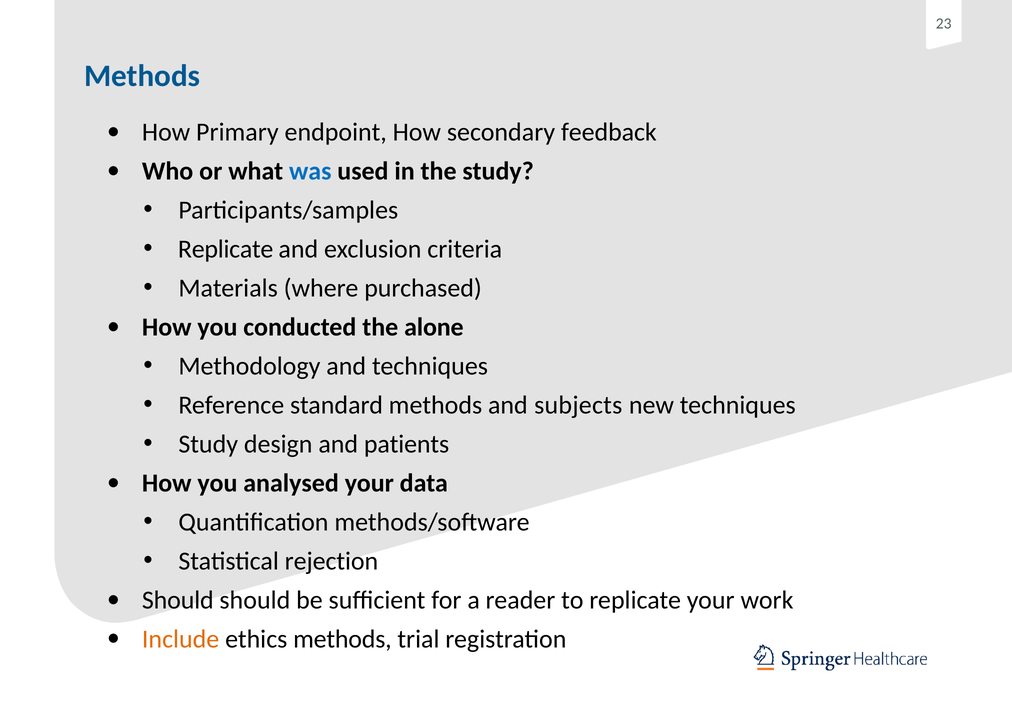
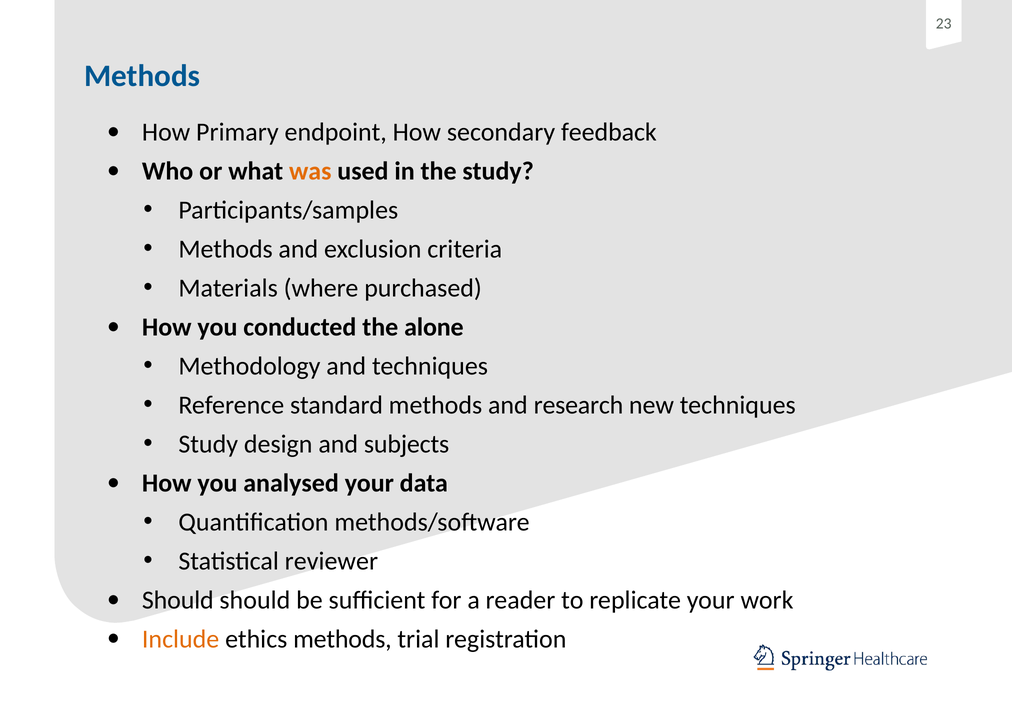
was colour: blue -> orange
Replicate at (226, 249): Replicate -> Methods
subjects: subjects -> research
patients: patients -> subjects
rejection: rejection -> reviewer
